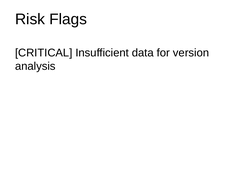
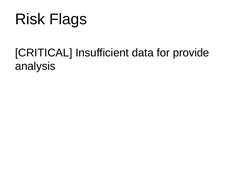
version: version -> provide
